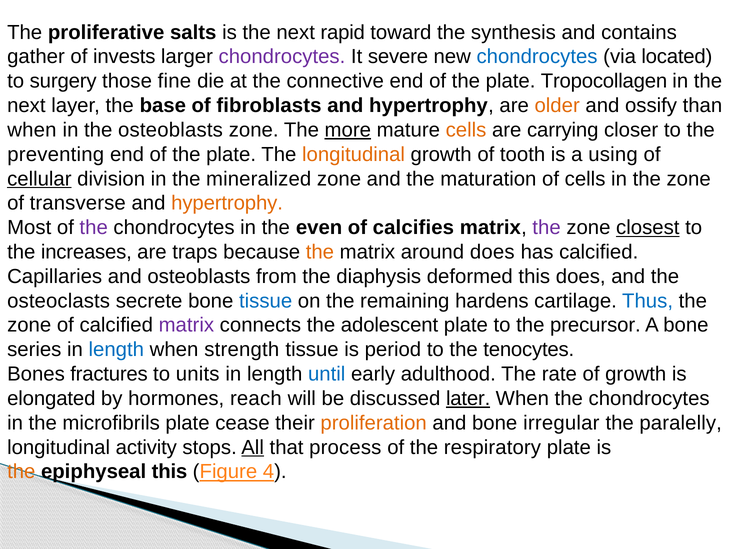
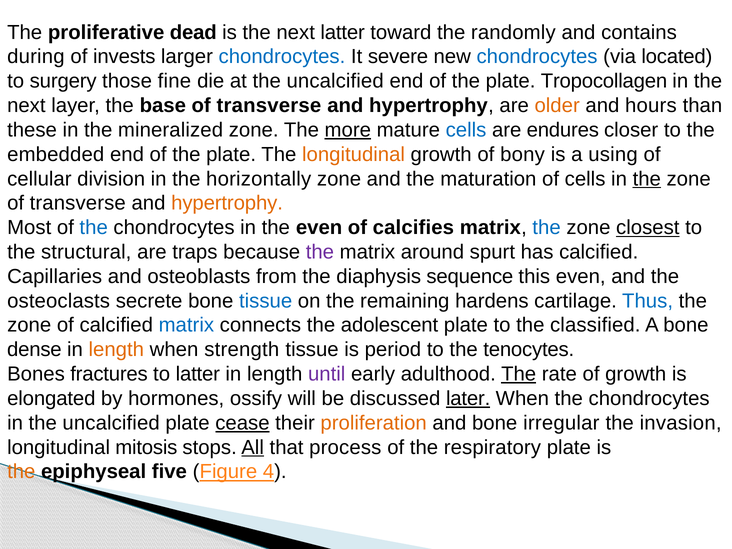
salts: salts -> dead
next rapid: rapid -> latter
synthesis: synthesis -> randomly
gather: gather -> during
chondrocytes at (282, 57) colour: purple -> blue
at the connective: connective -> uncalcified
fibroblasts at (269, 106): fibroblasts -> transverse
ossify: ossify -> hours
when at (32, 130): when -> these
the osteoblasts: osteoblasts -> mineralized
cells at (466, 130) colour: orange -> blue
carrying: carrying -> endures
preventing: preventing -> embedded
tooth: tooth -> bony
cellular underline: present -> none
mineralized: mineralized -> horizontally
the at (647, 179) underline: none -> present
the at (94, 228) colour: purple -> blue
the at (547, 228) colour: purple -> blue
increases: increases -> structural
the at (320, 252) colour: orange -> purple
around does: does -> spurt
deformed: deformed -> sequence
this does: does -> even
matrix at (186, 325) colour: purple -> blue
precursor: precursor -> classified
series: series -> dense
length at (116, 350) colour: blue -> orange
to units: units -> latter
until colour: blue -> purple
The at (519, 374) underline: none -> present
reach: reach -> ossify
in the microfibrils: microfibrils -> uncalcified
cease underline: none -> present
paralelly: paralelly -> invasion
activity: activity -> mitosis
epiphyseal this: this -> five
